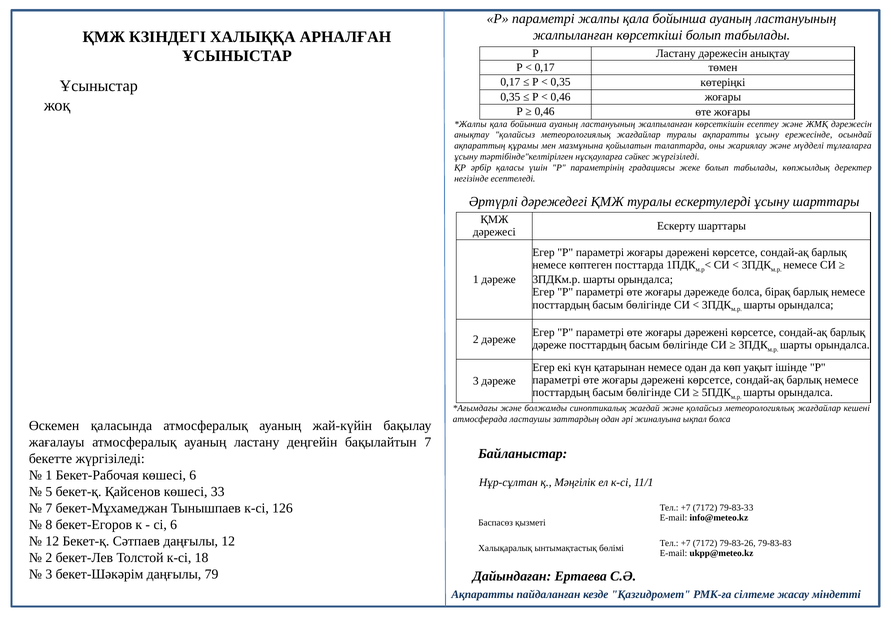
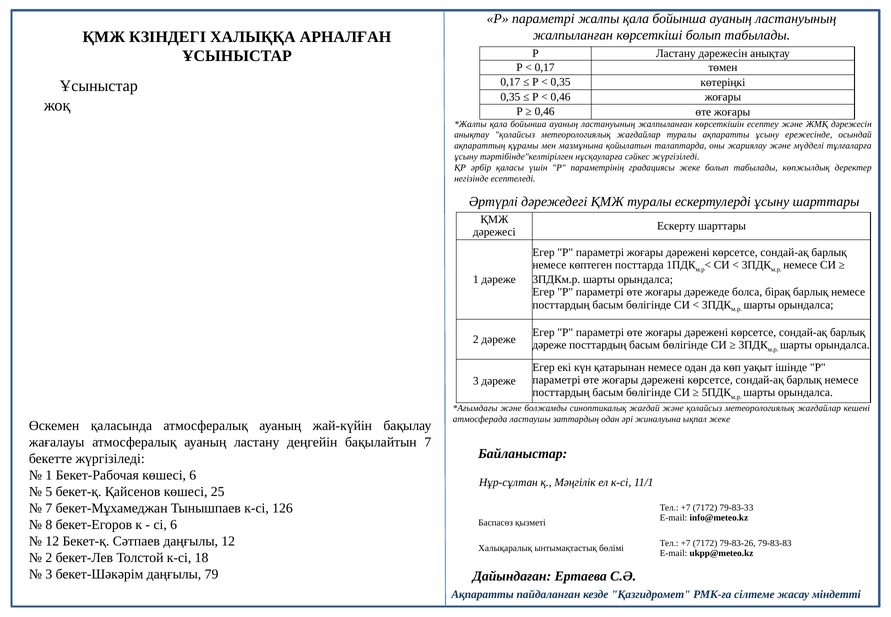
ықпал болса: болса -> жеке
33: 33 -> 25
